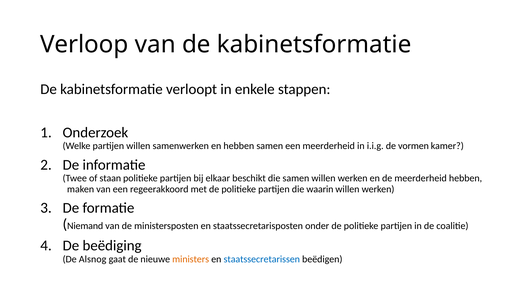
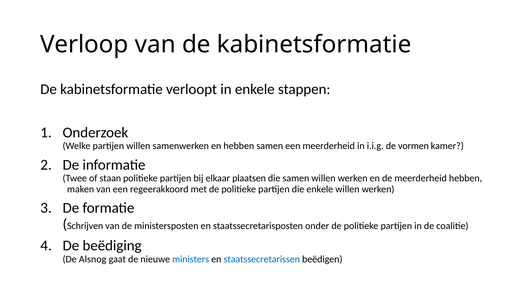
beschikt: beschikt -> plaatsen
die waarin: waarin -> enkele
Niemand: Niemand -> Schrijven
ministers colour: orange -> blue
